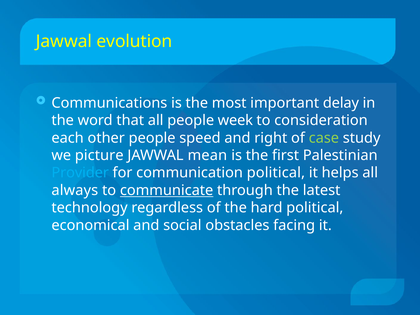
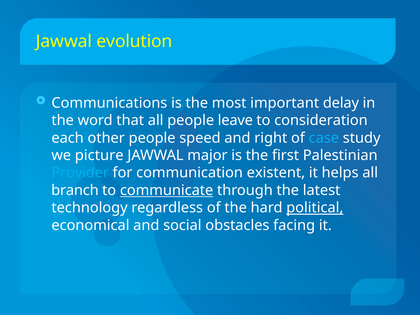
week: week -> leave
case colour: light green -> light blue
mean: mean -> major
communication political: political -> existent
always: always -> branch
political at (315, 208) underline: none -> present
